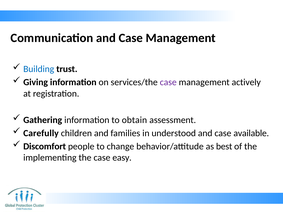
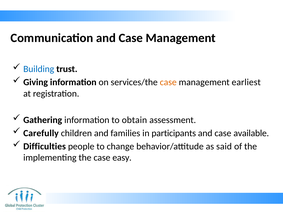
case at (168, 82) colour: purple -> orange
actively: actively -> earliest
understood: understood -> participants
Discomfort: Discomfort -> Difficulties
best: best -> said
